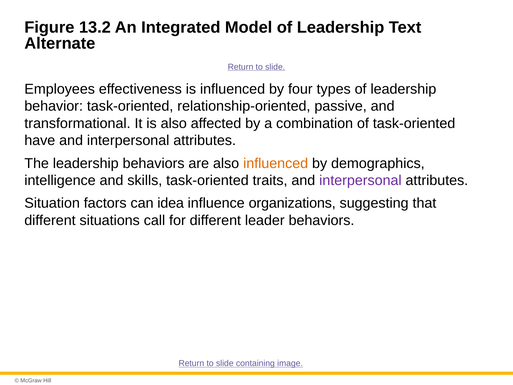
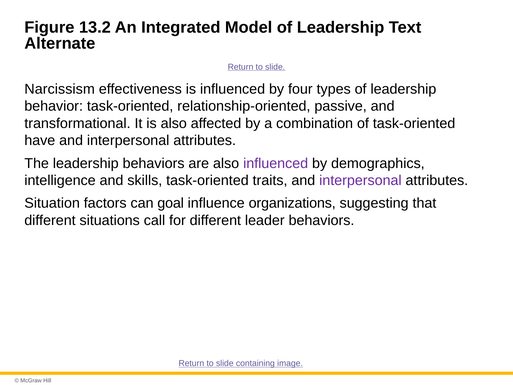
Employees: Employees -> Narcissism
influenced at (276, 163) colour: orange -> purple
idea: idea -> goal
